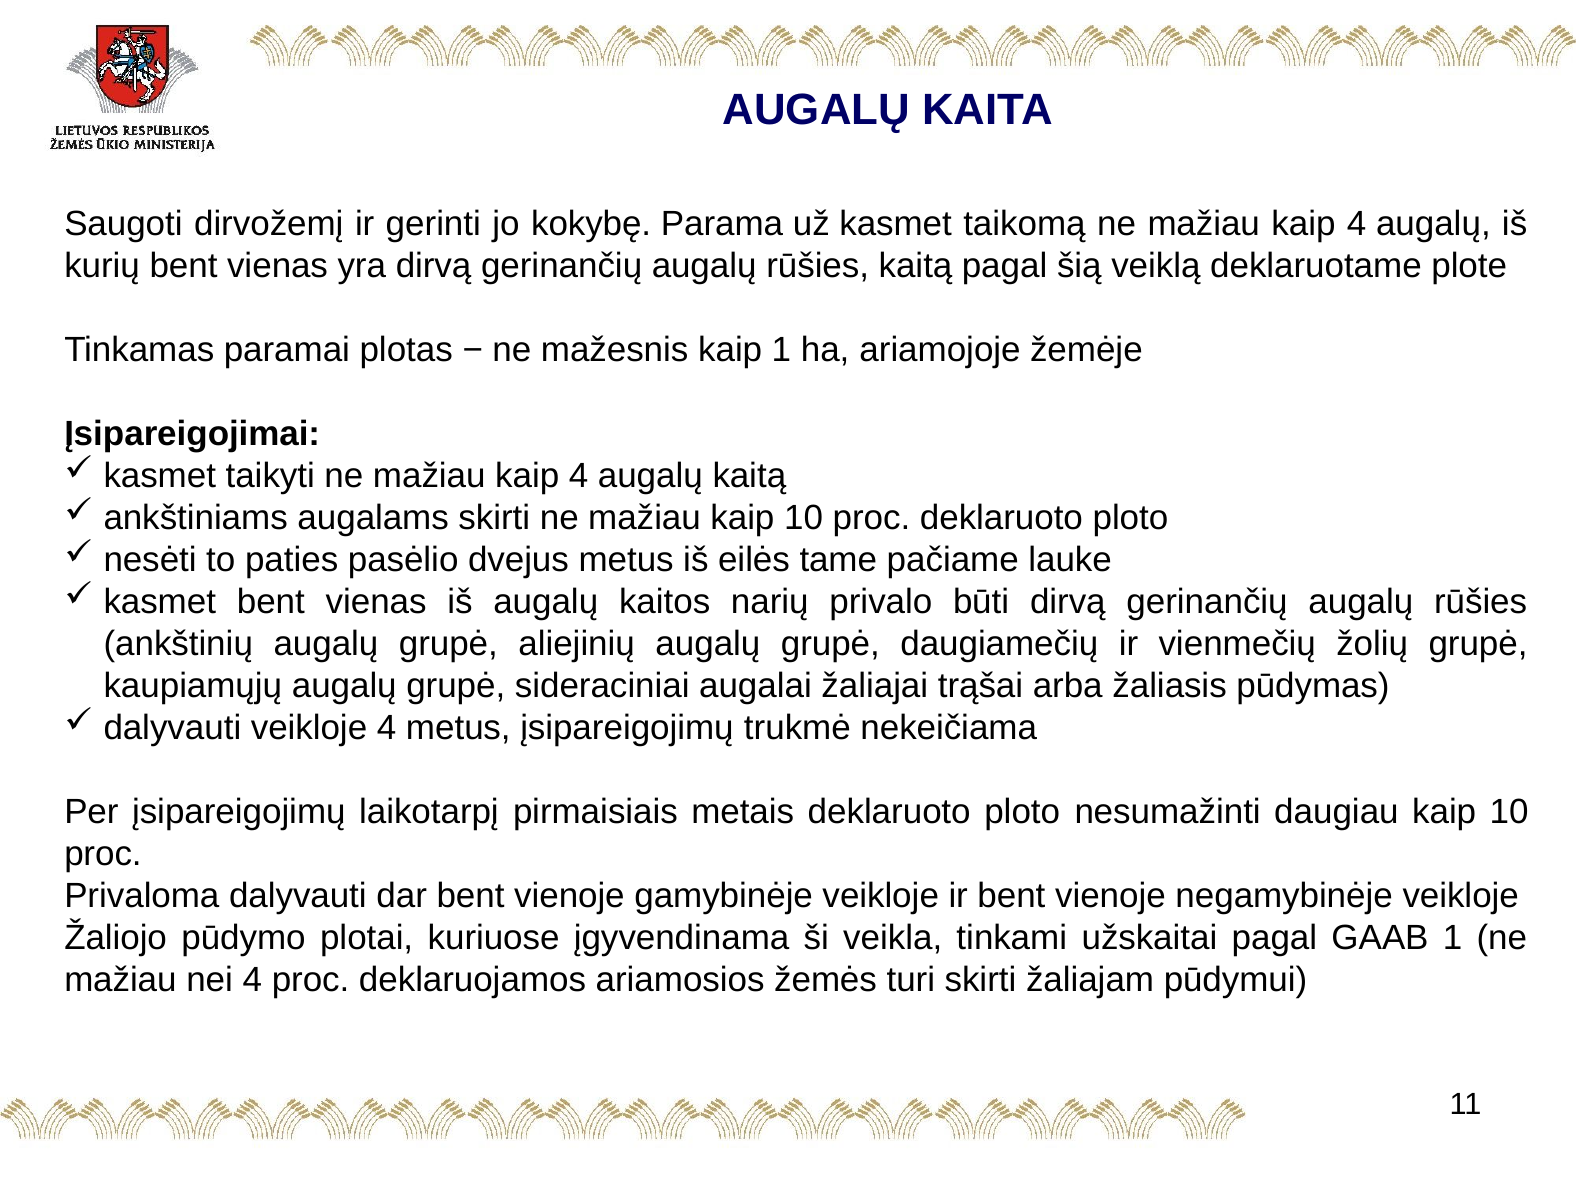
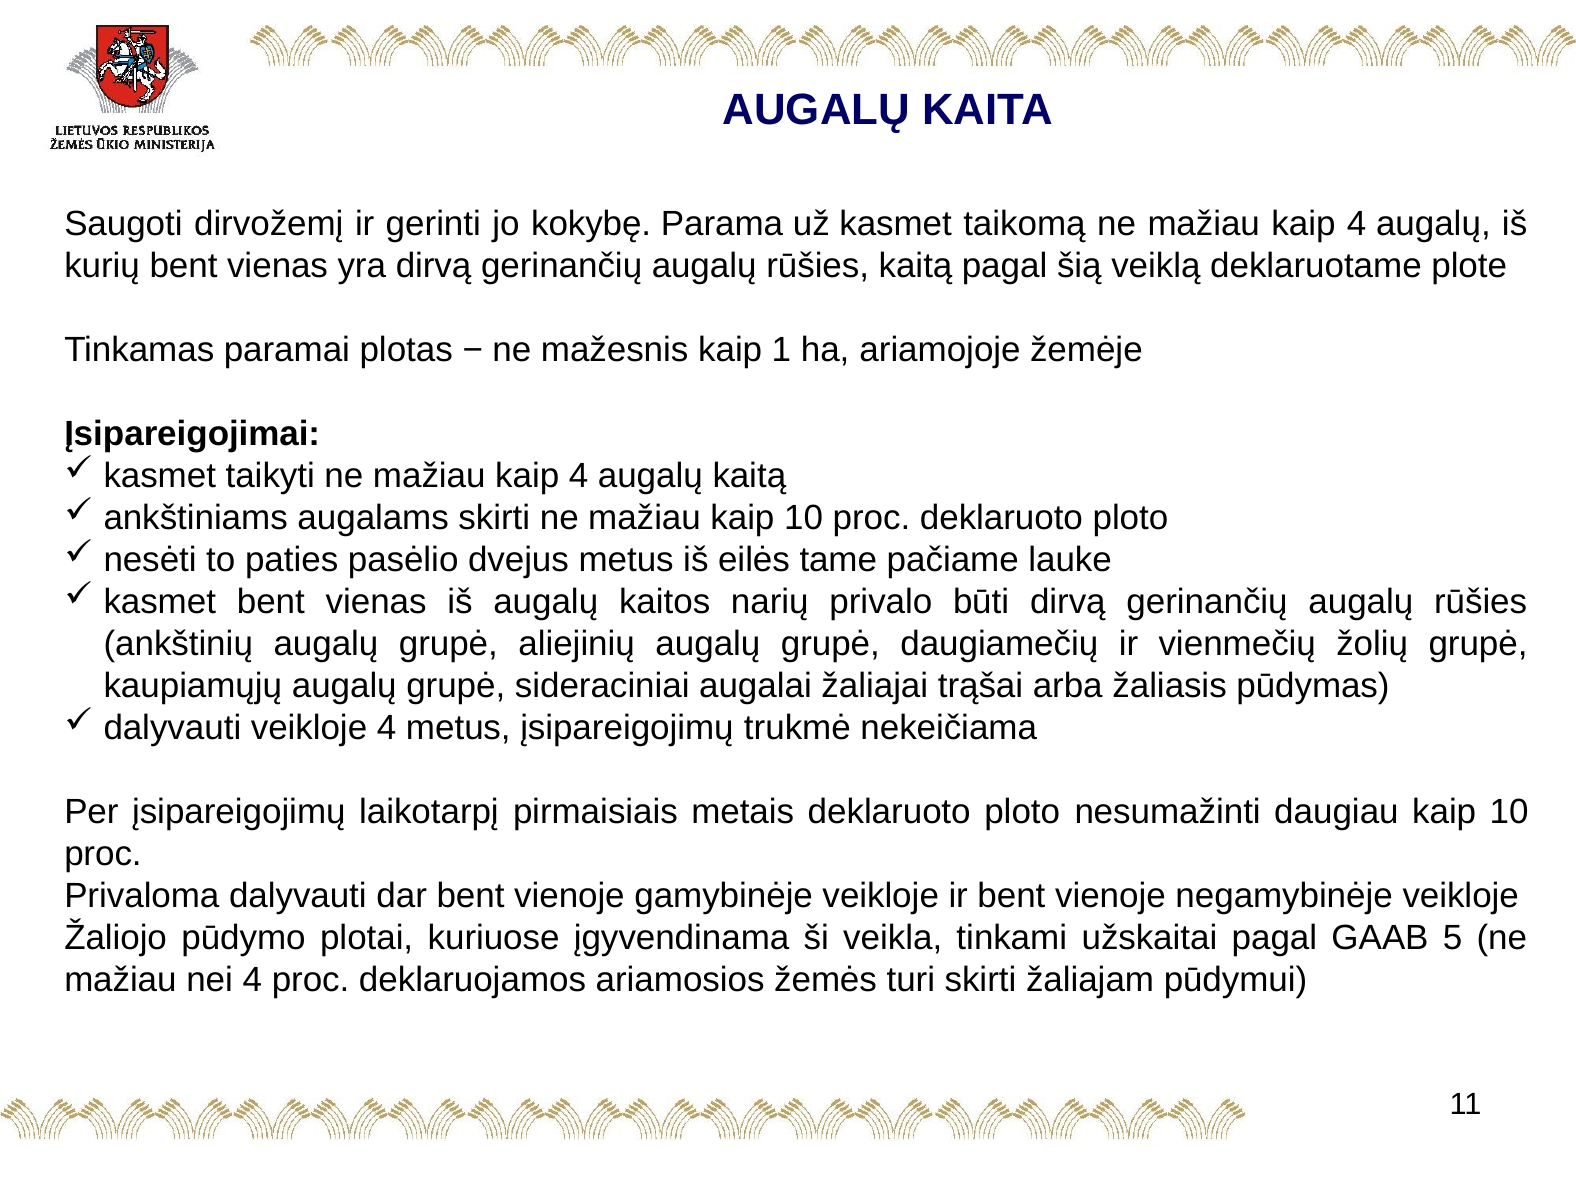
GAAB 1: 1 -> 5
